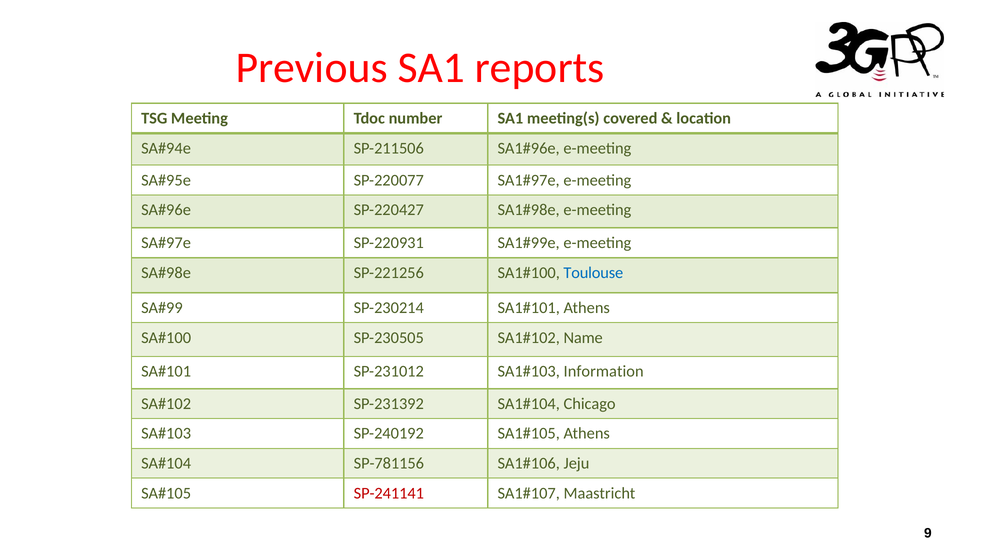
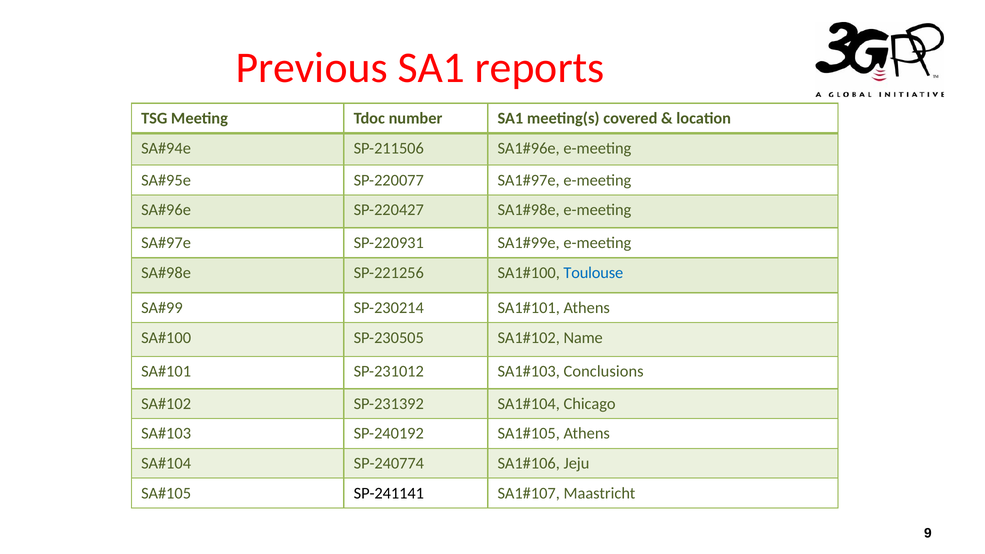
Information: Information -> Conclusions
SP-781156: SP-781156 -> SP-240774
SP-241141 colour: red -> black
